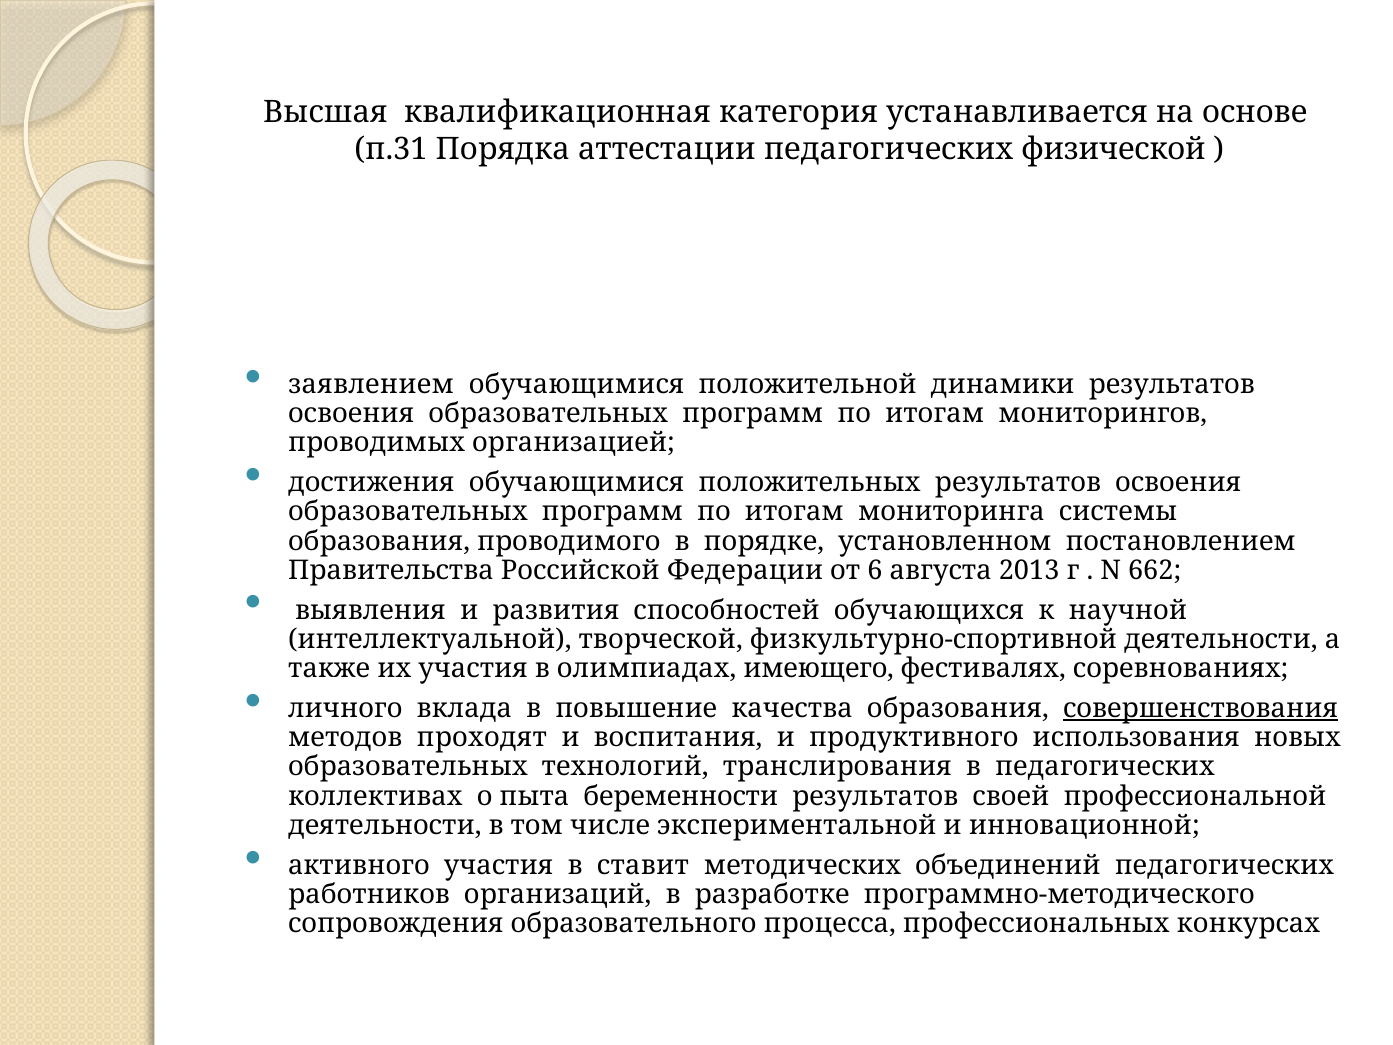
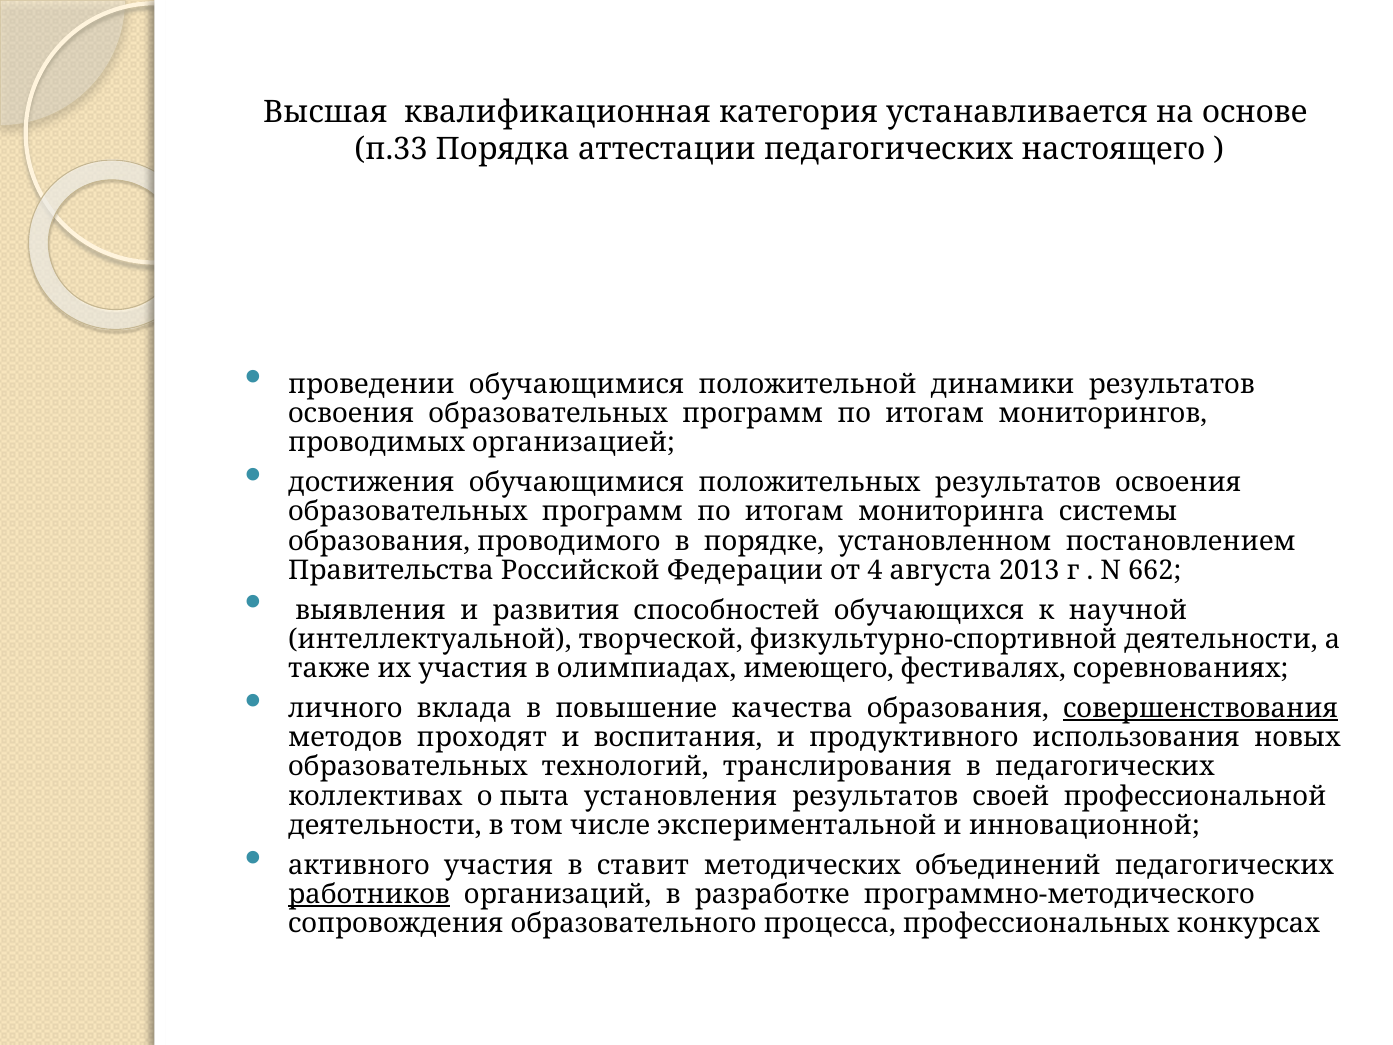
п.31: п.31 -> п.33
физической: физической -> настоящего
заявлением: заявлением -> проведении
6: 6 -> 4
беременности: беременности -> установления
работников underline: none -> present
